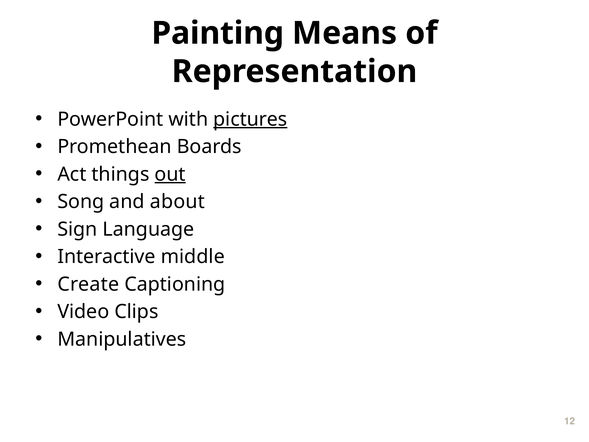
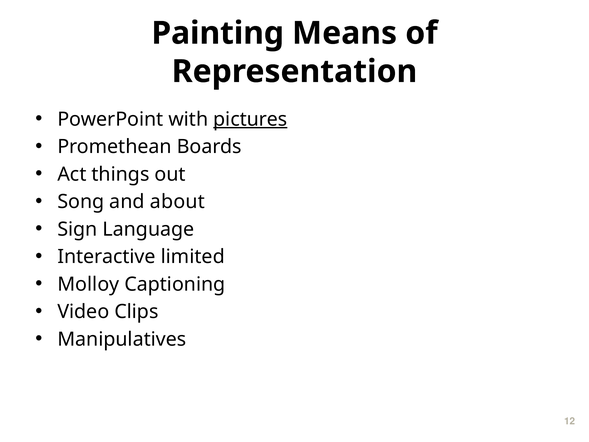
out underline: present -> none
middle: middle -> limited
Create: Create -> Molloy
